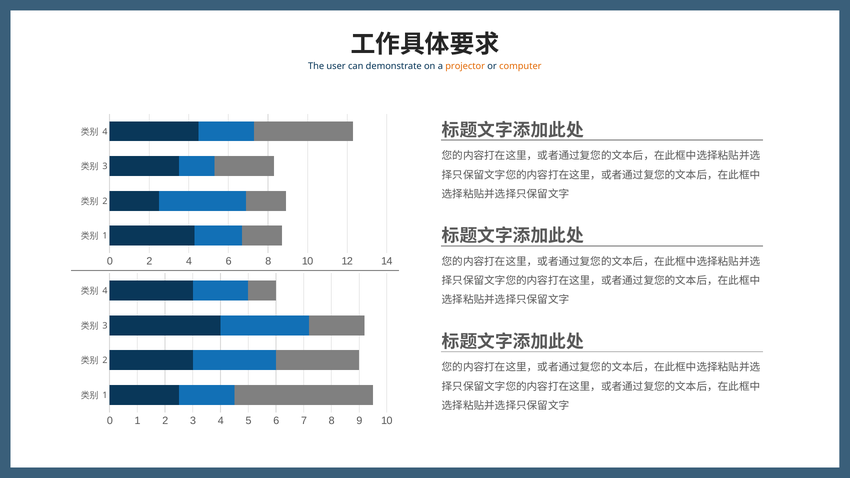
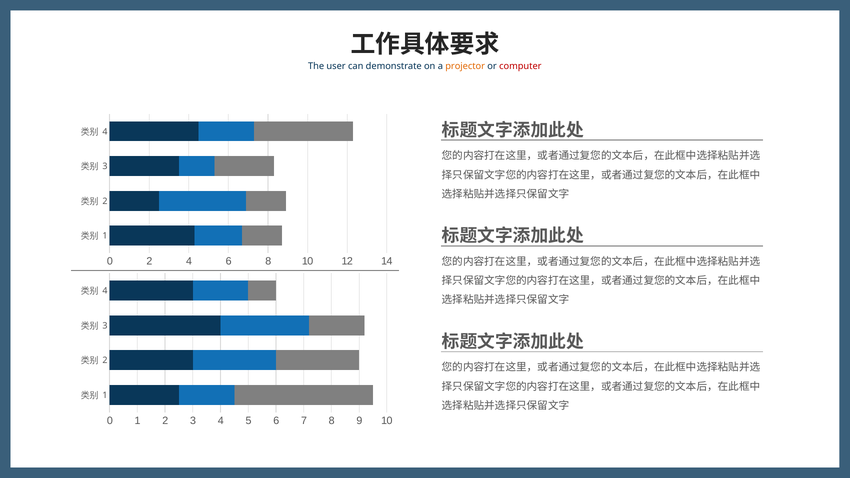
computer colour: orange -> red
